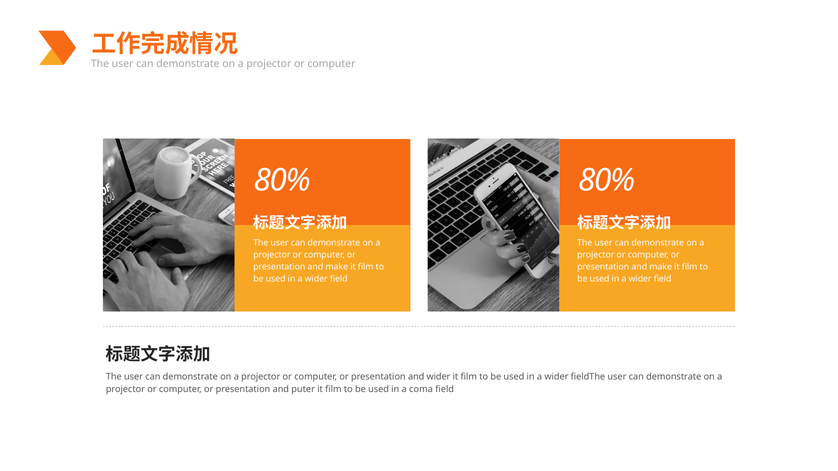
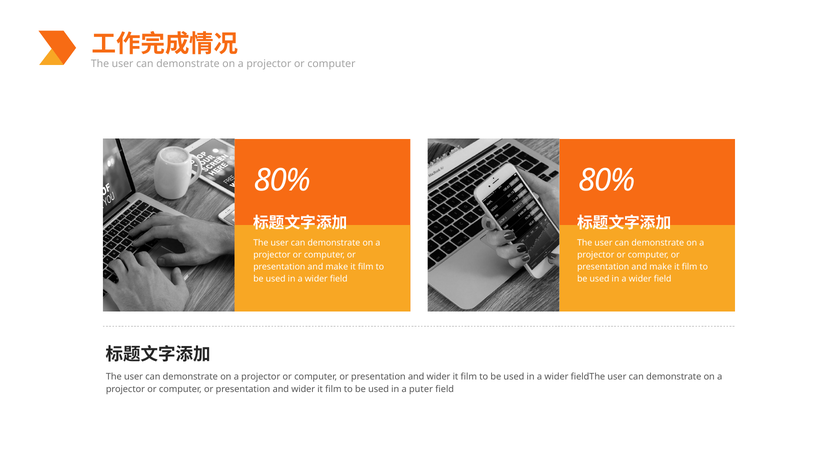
puter at (303, 389): puter -> wider
coma: coma -> puter
